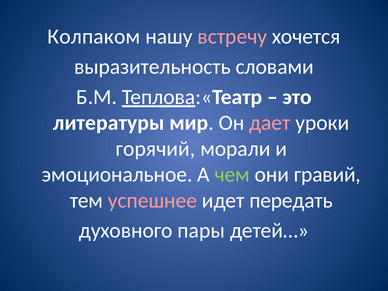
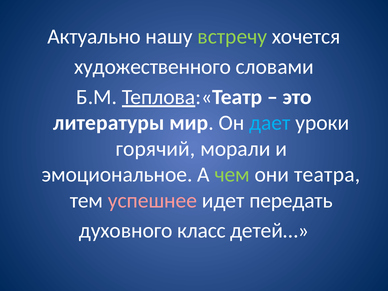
Колпаком: Колпаком -> Актуально
встречу colour: pink -> light green
выразительность: выразительность -> художественного
дает colour: pink -> light blue
гравий: гравий -> театра
пары: пары -> класс
